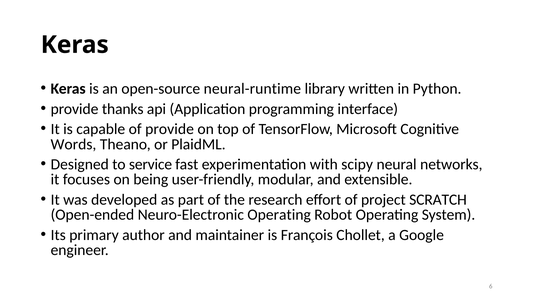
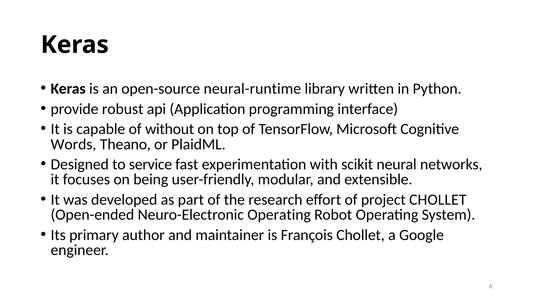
thanks: thanks -> robust
of provide: provide -> without
scipy: scipy -> scikit
project SCRATCH: SCRATCH -> CHOLLET
